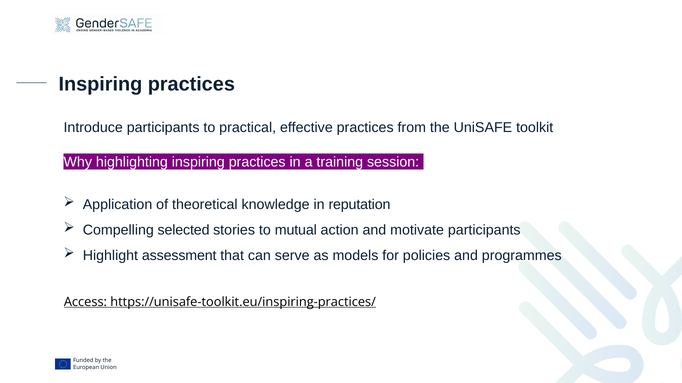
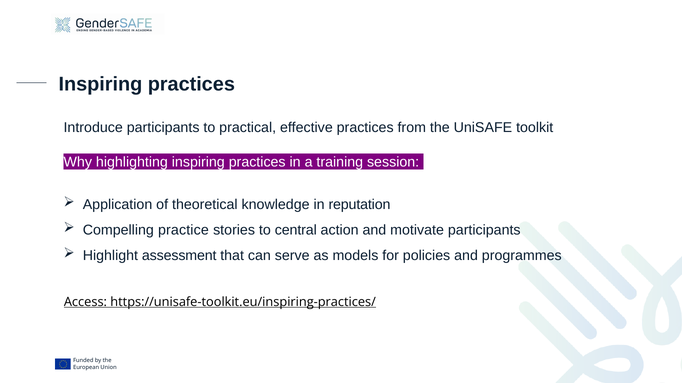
selected: selected -> practice
mutual: mutual -> central
